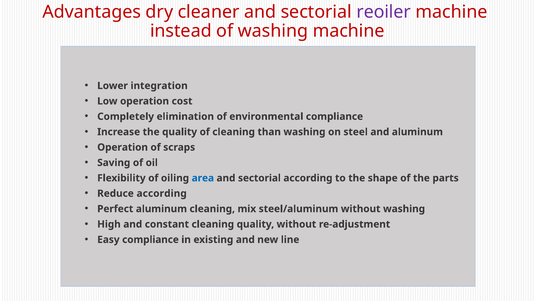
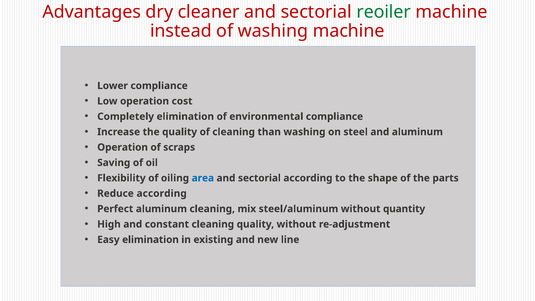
reoiler colour: purple -> green
Lower integration: integration -> compliance
without washing: washing -> quantity
Easy compliance: compliance -> elimination
